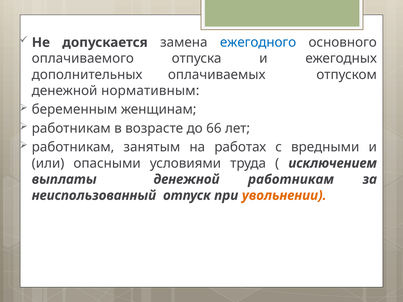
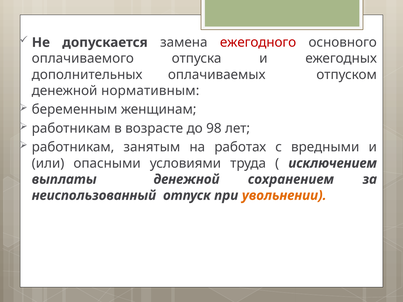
ежегодного colour: blue -> red
66: 66 -> 98
денежной работникам: работникам -> сохранением
